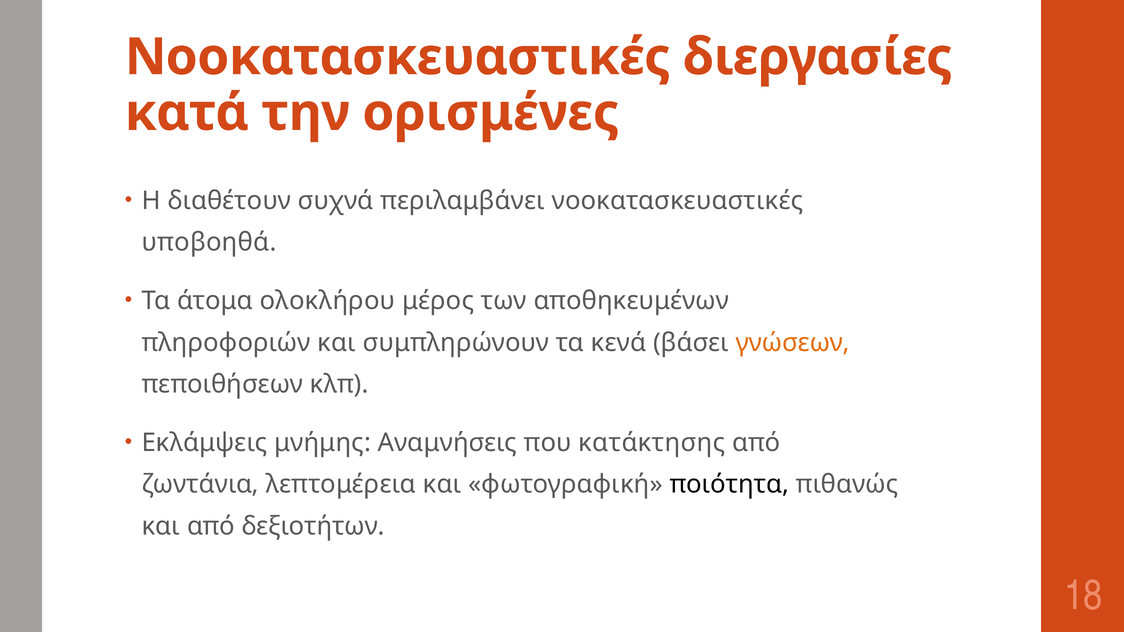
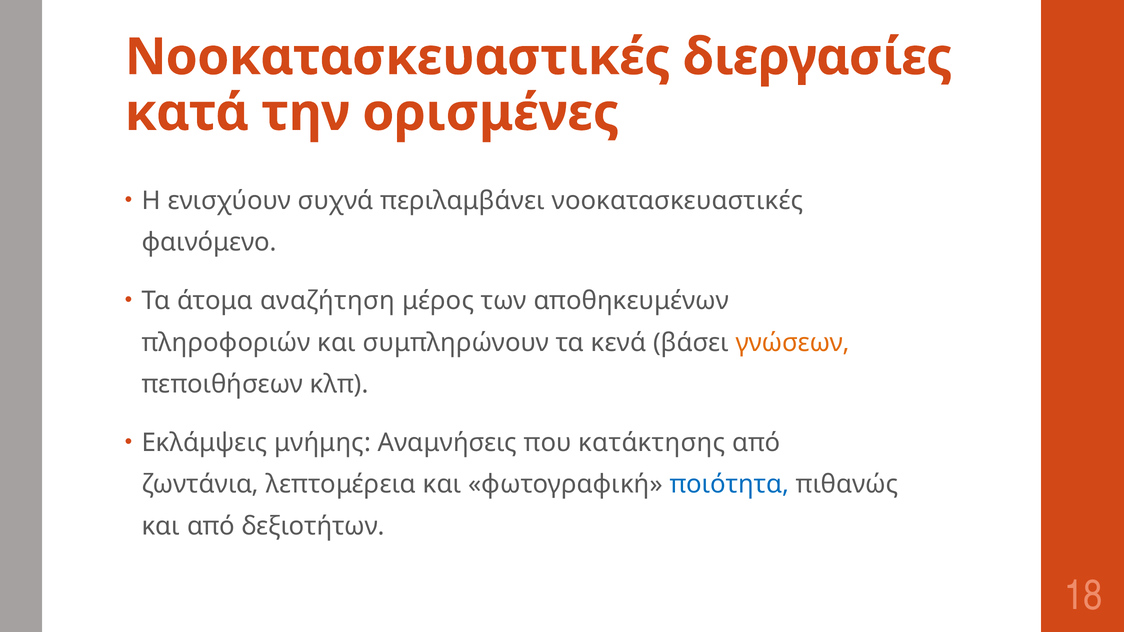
διαθέτουν: διαθέτουν -> ενισχύουν
υποβοηθά: υποβοηθά -> φαινόμενο
ολοκλήρου: ολοκλήρου -> αναζήτηση
ποιότητα colour: black -> blue
